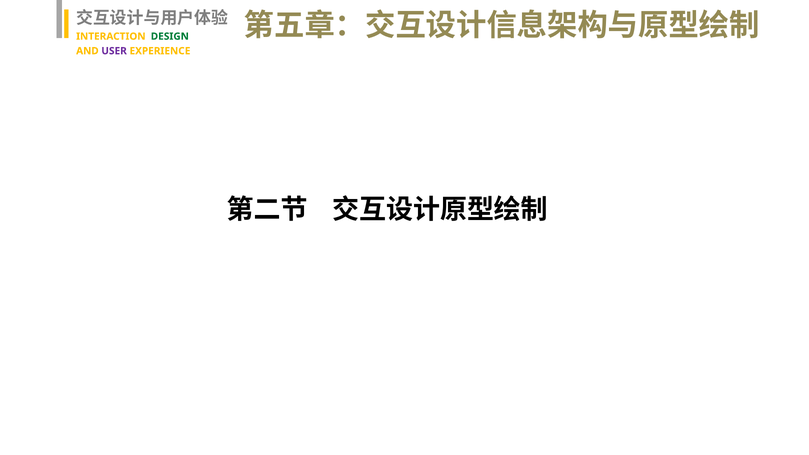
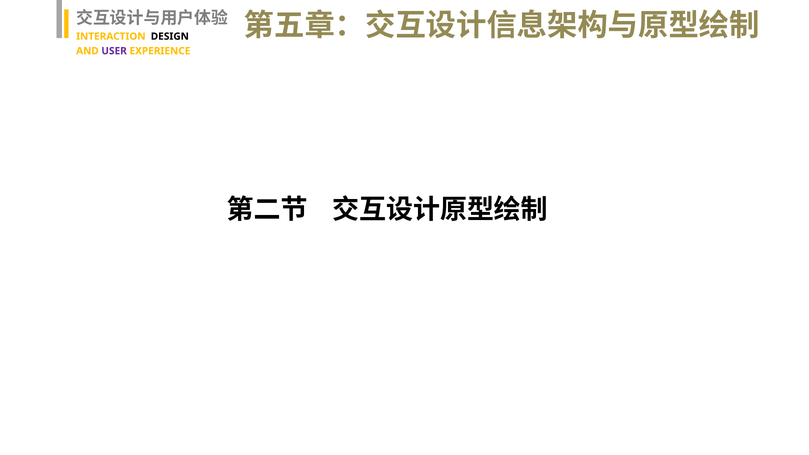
DESIGN colour: green -> black
